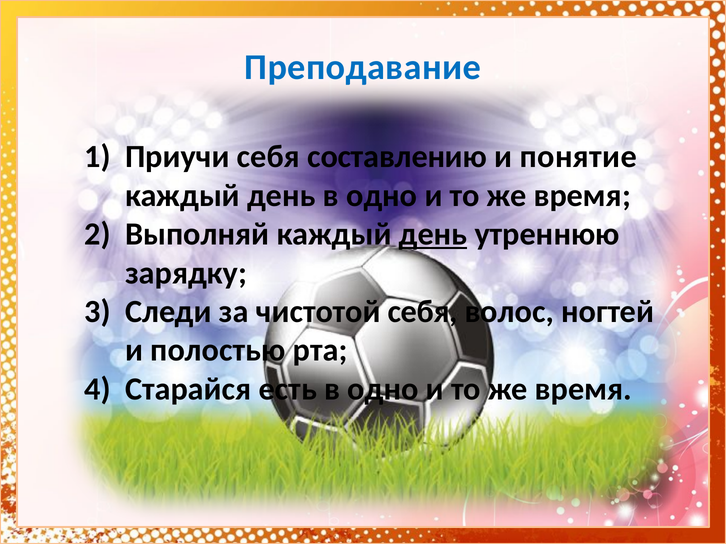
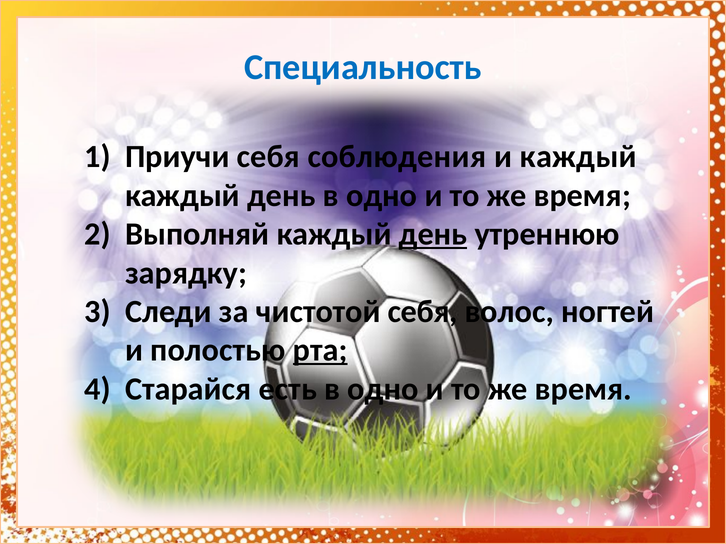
Преподавание: Преподавание -> Специальность
составлению: составлению -> соблюдения
и понятие: понятие -> каждый
рта underline: none -> present
